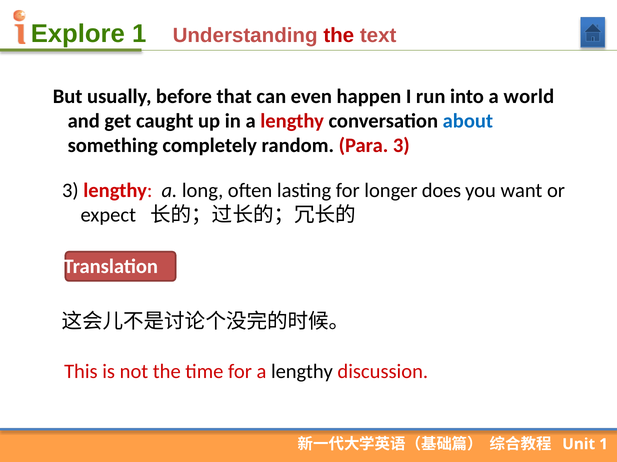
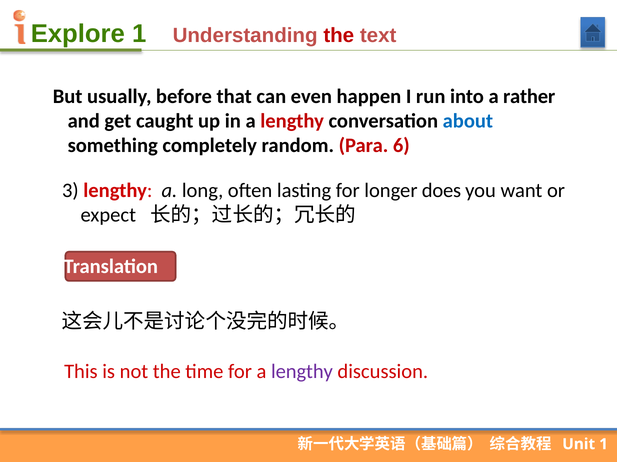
world: world -> rather
Para 3: 3 -> 6
lengthy at (302, 372) colour: black -> purple
